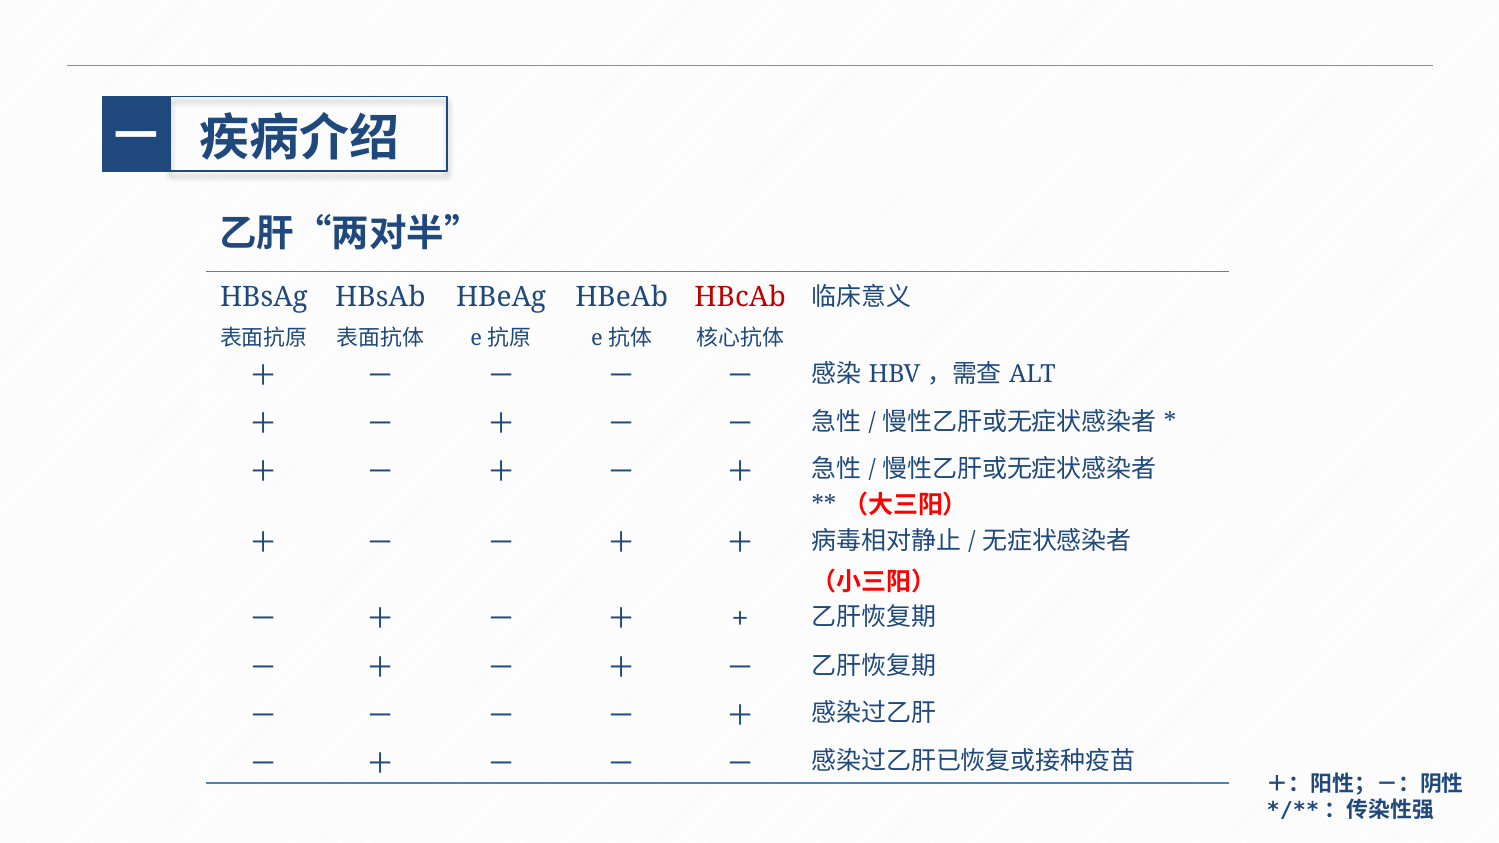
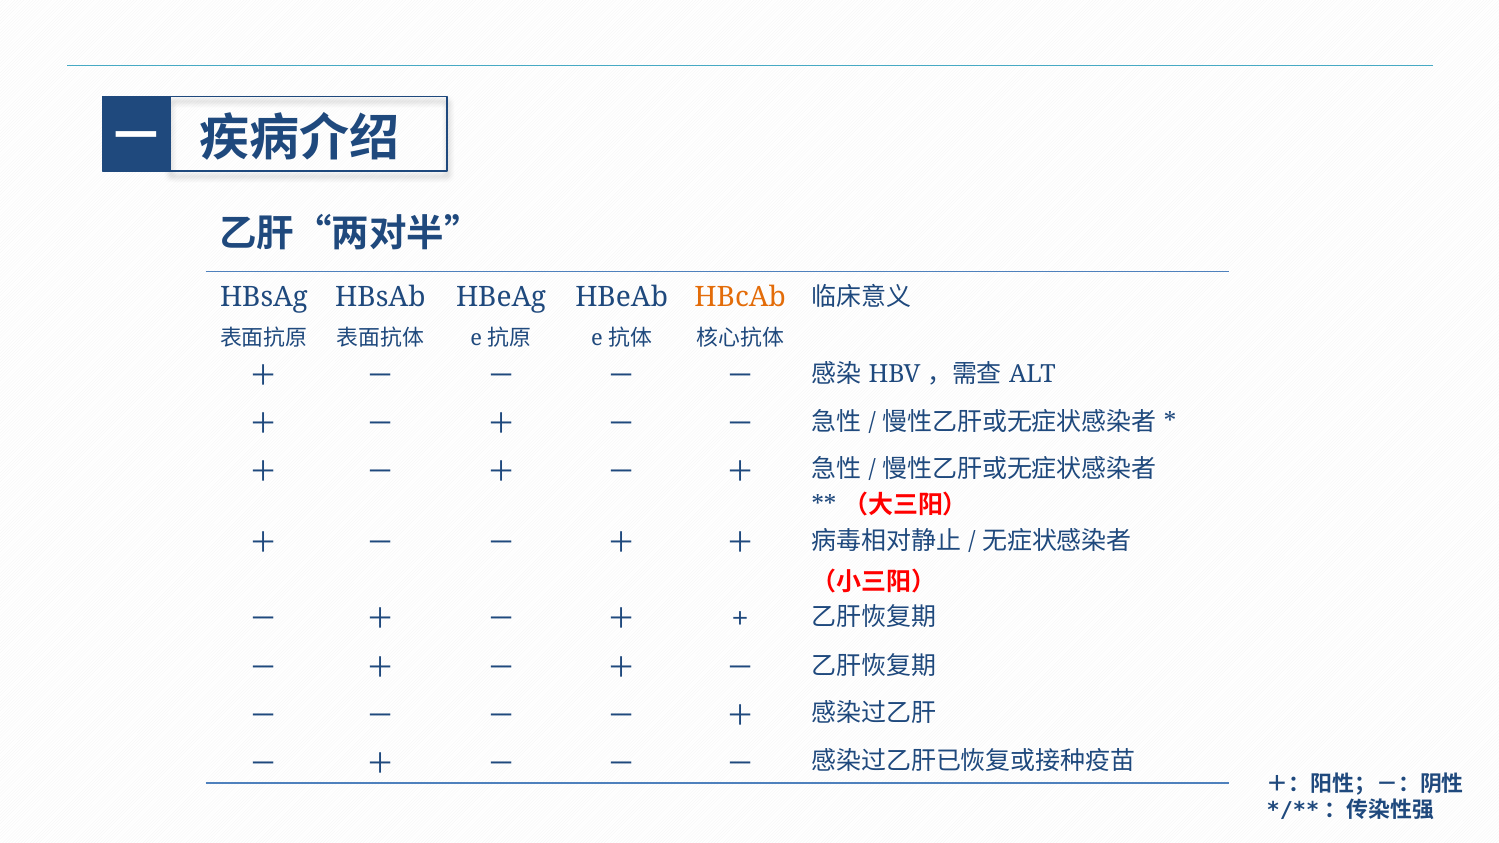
HBcAb colour: red -> orange
